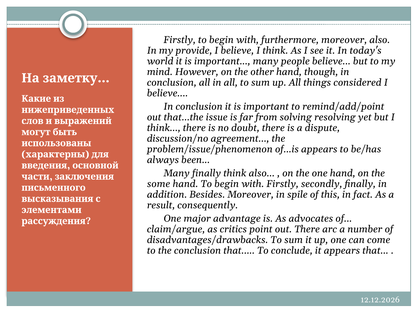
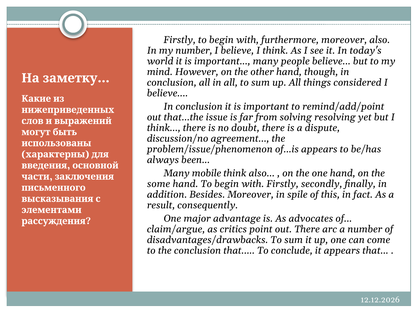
my provide: provide -> number
Many finally: finally -> mobile
